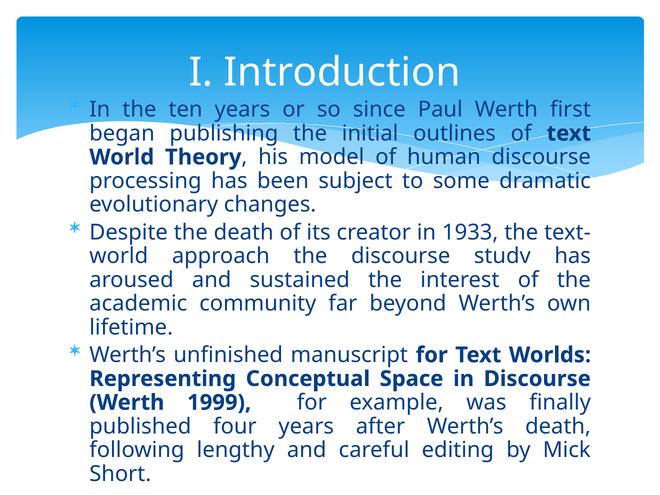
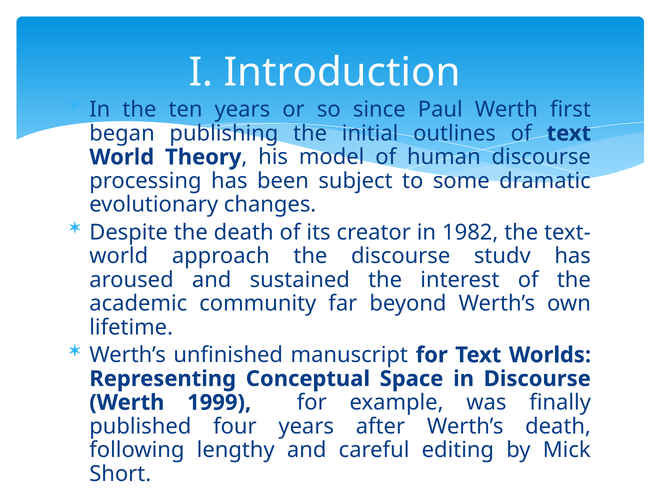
1933: 1933 -> 1982
